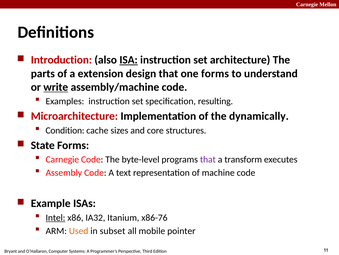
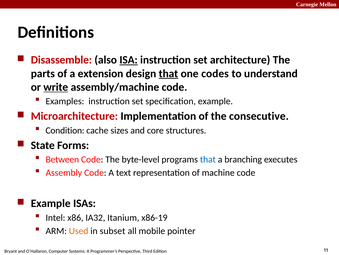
Introduction: Introduction -> Disassemble
that at (168, 73) underline: none -> present
one forms: forms -> codes
specification resulting: resulting -> example
dynamically: dynamically -> consecutive
Carnegie at (62, 159): Carnegie -> Between
that at (208, 159) colour: purple -> blue
transform: transform -> branching
Intel underline: present -> none
x86-76: x86-76 -> x86-19
